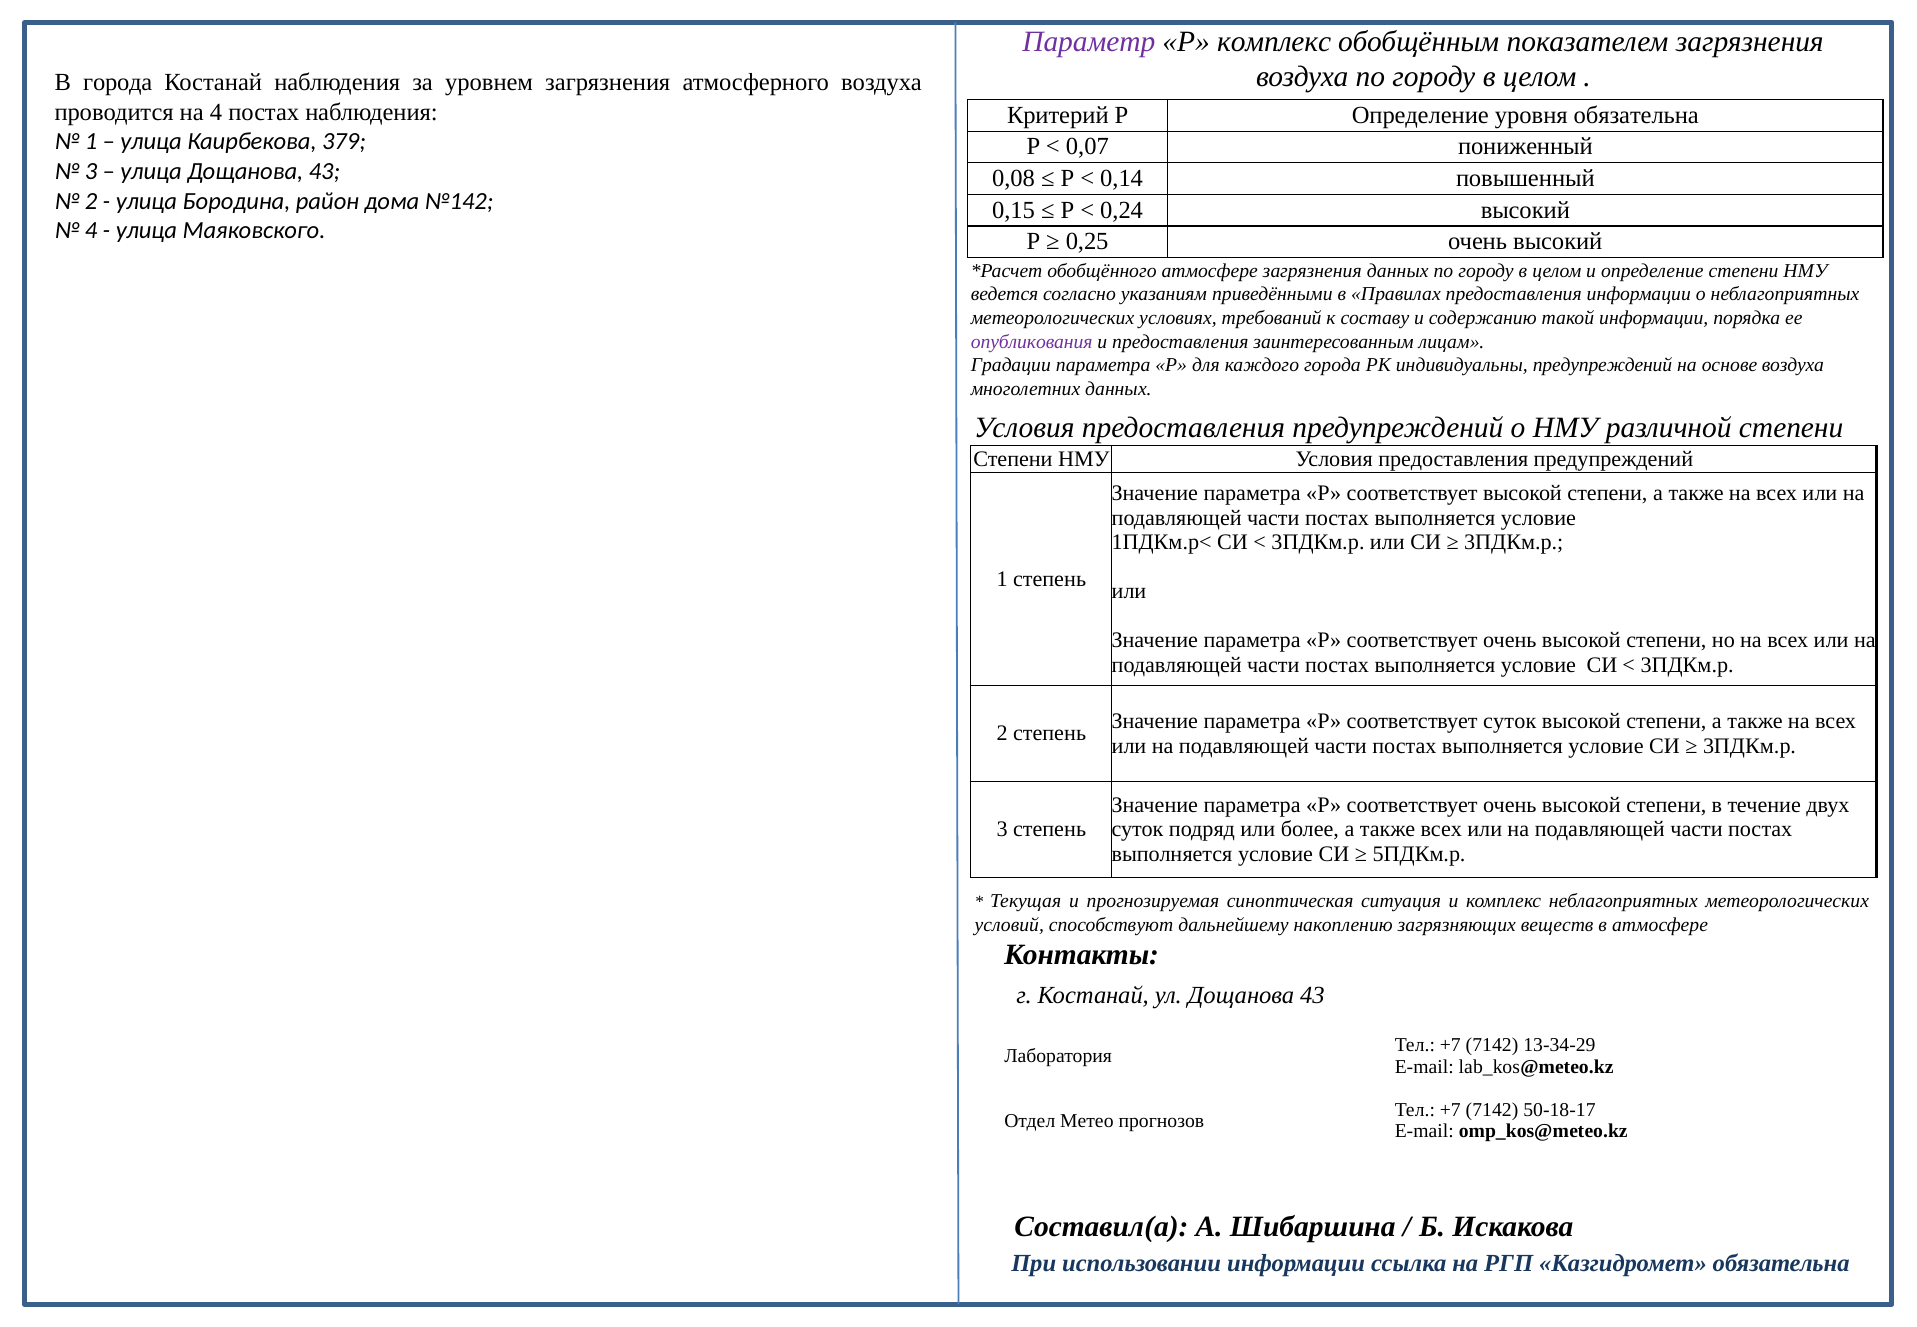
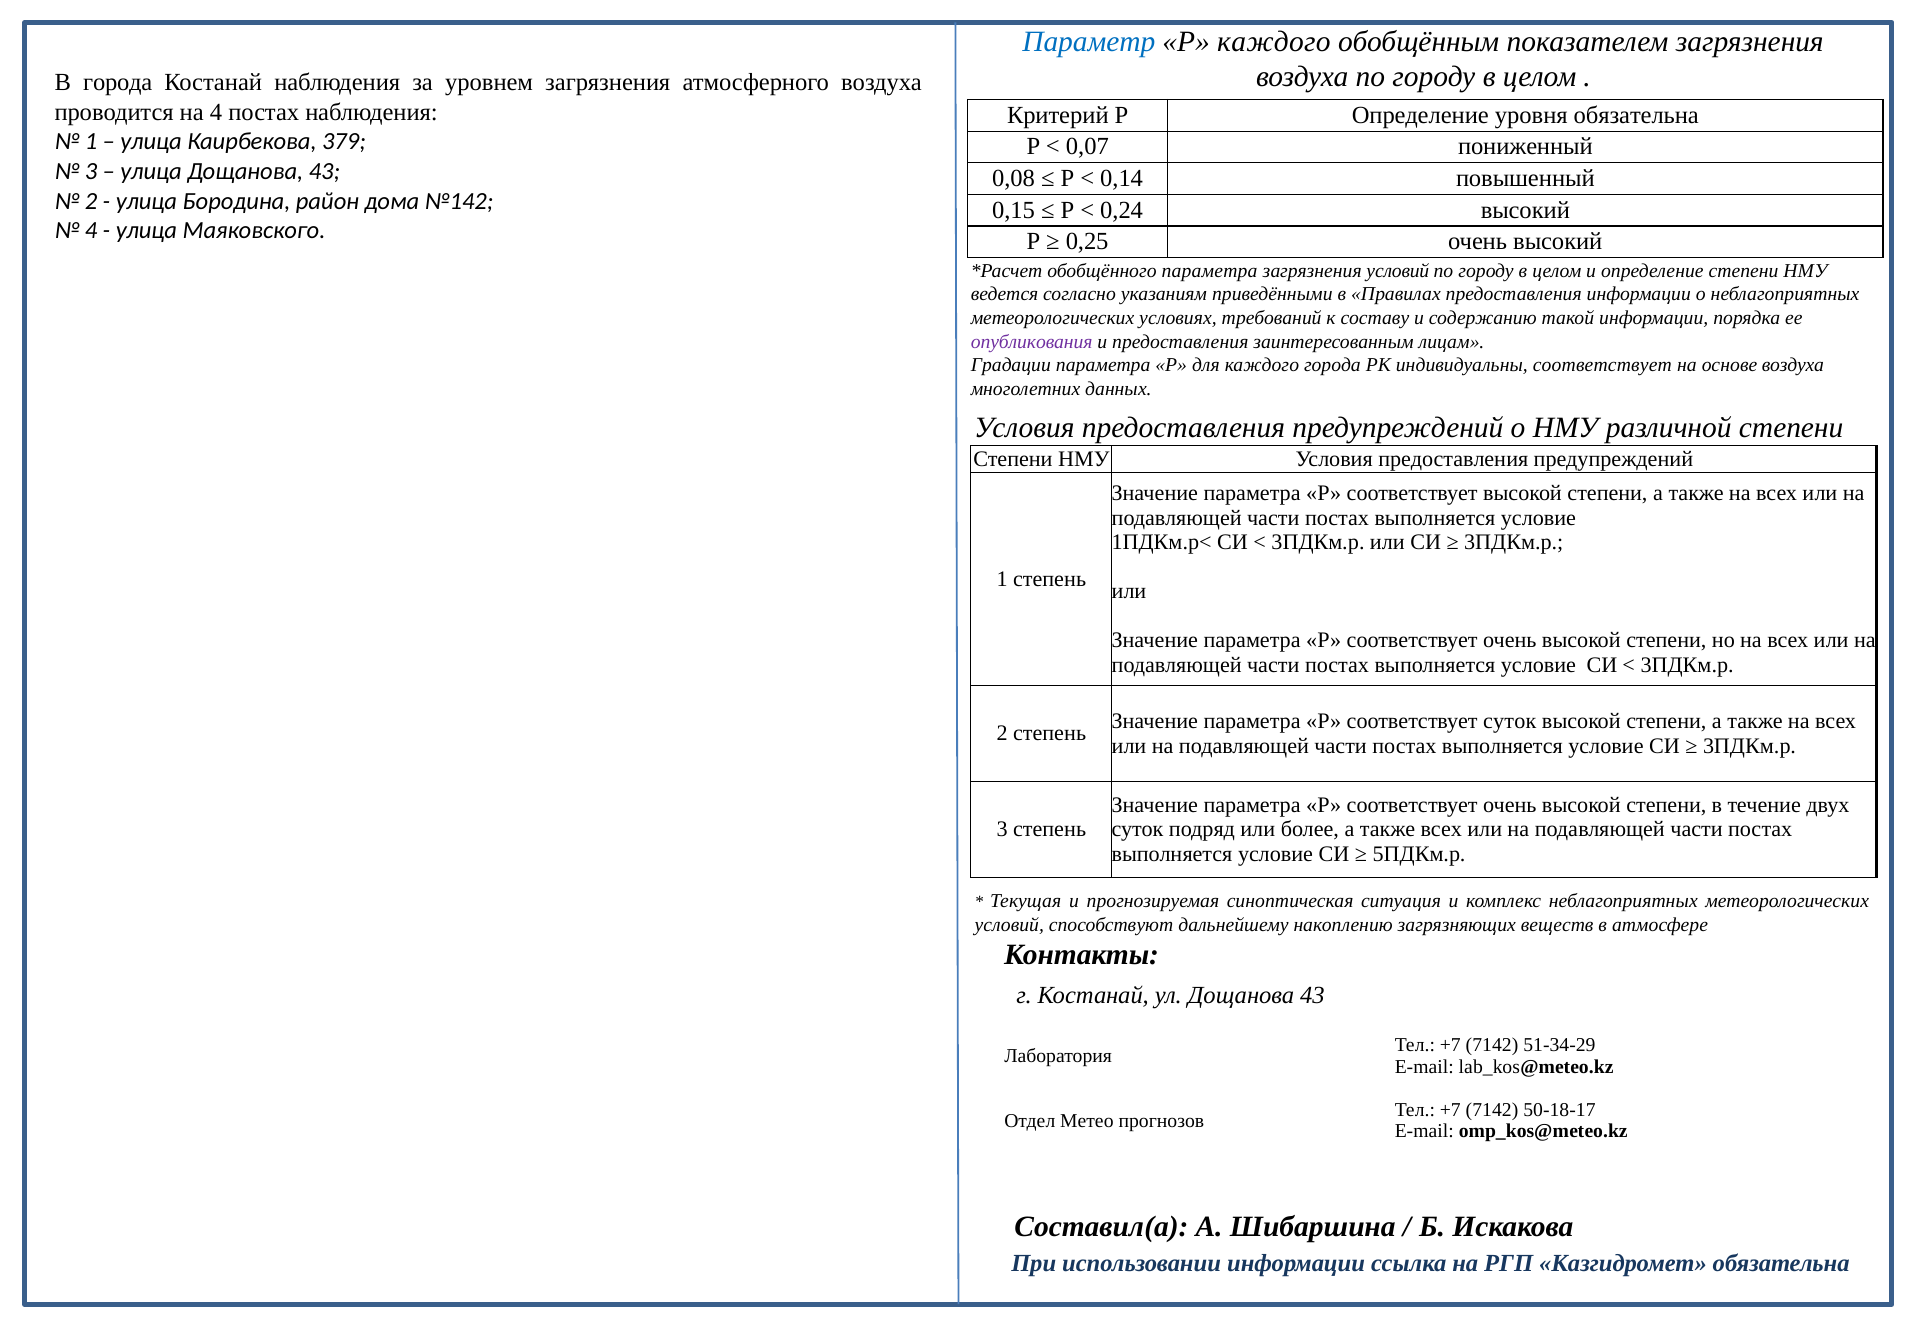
Параметр colour: purple -> blue
Р комплекс: комплекс -> каждого
обобщённого атмосфере: атмосфере -> параметра
загрязнения данных: данных -> условий
индивидуальны предупреждений: предупреждений -> соответствует
13-34-29: 13-34-29 -> 51-34-29
